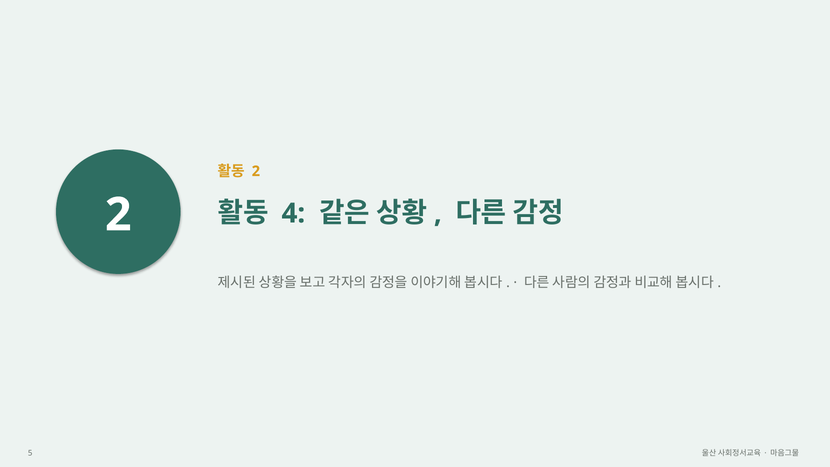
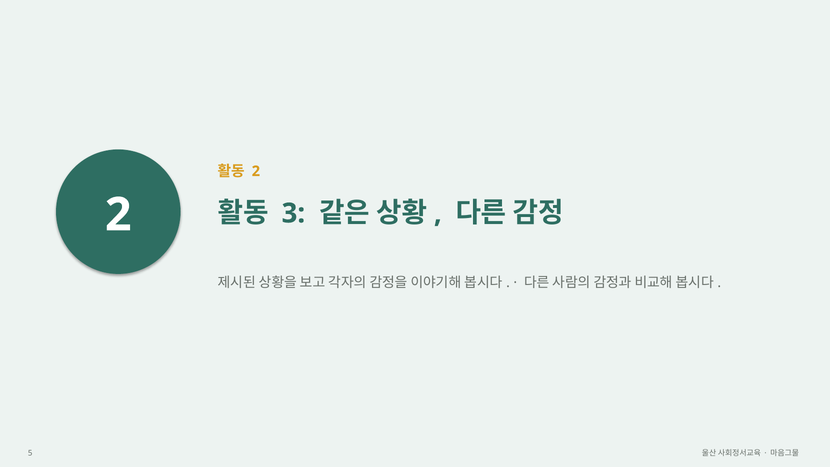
4: 4 -> 3
